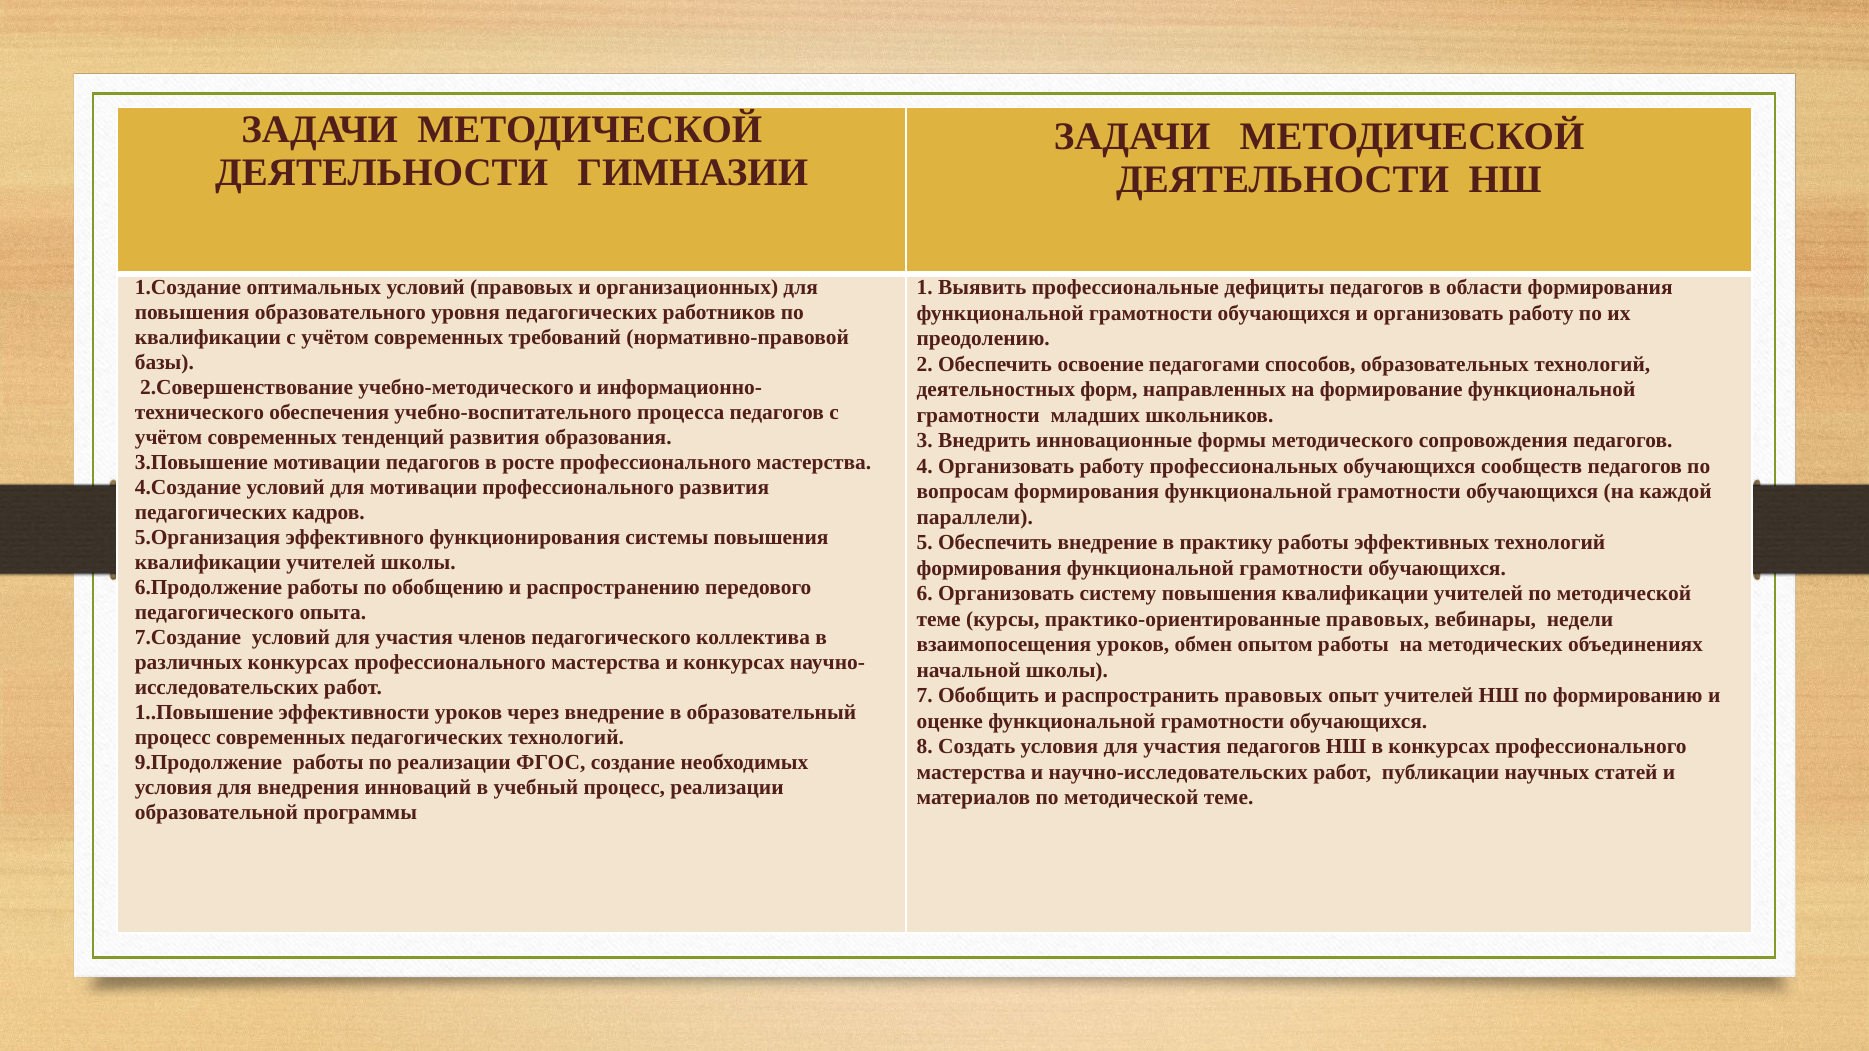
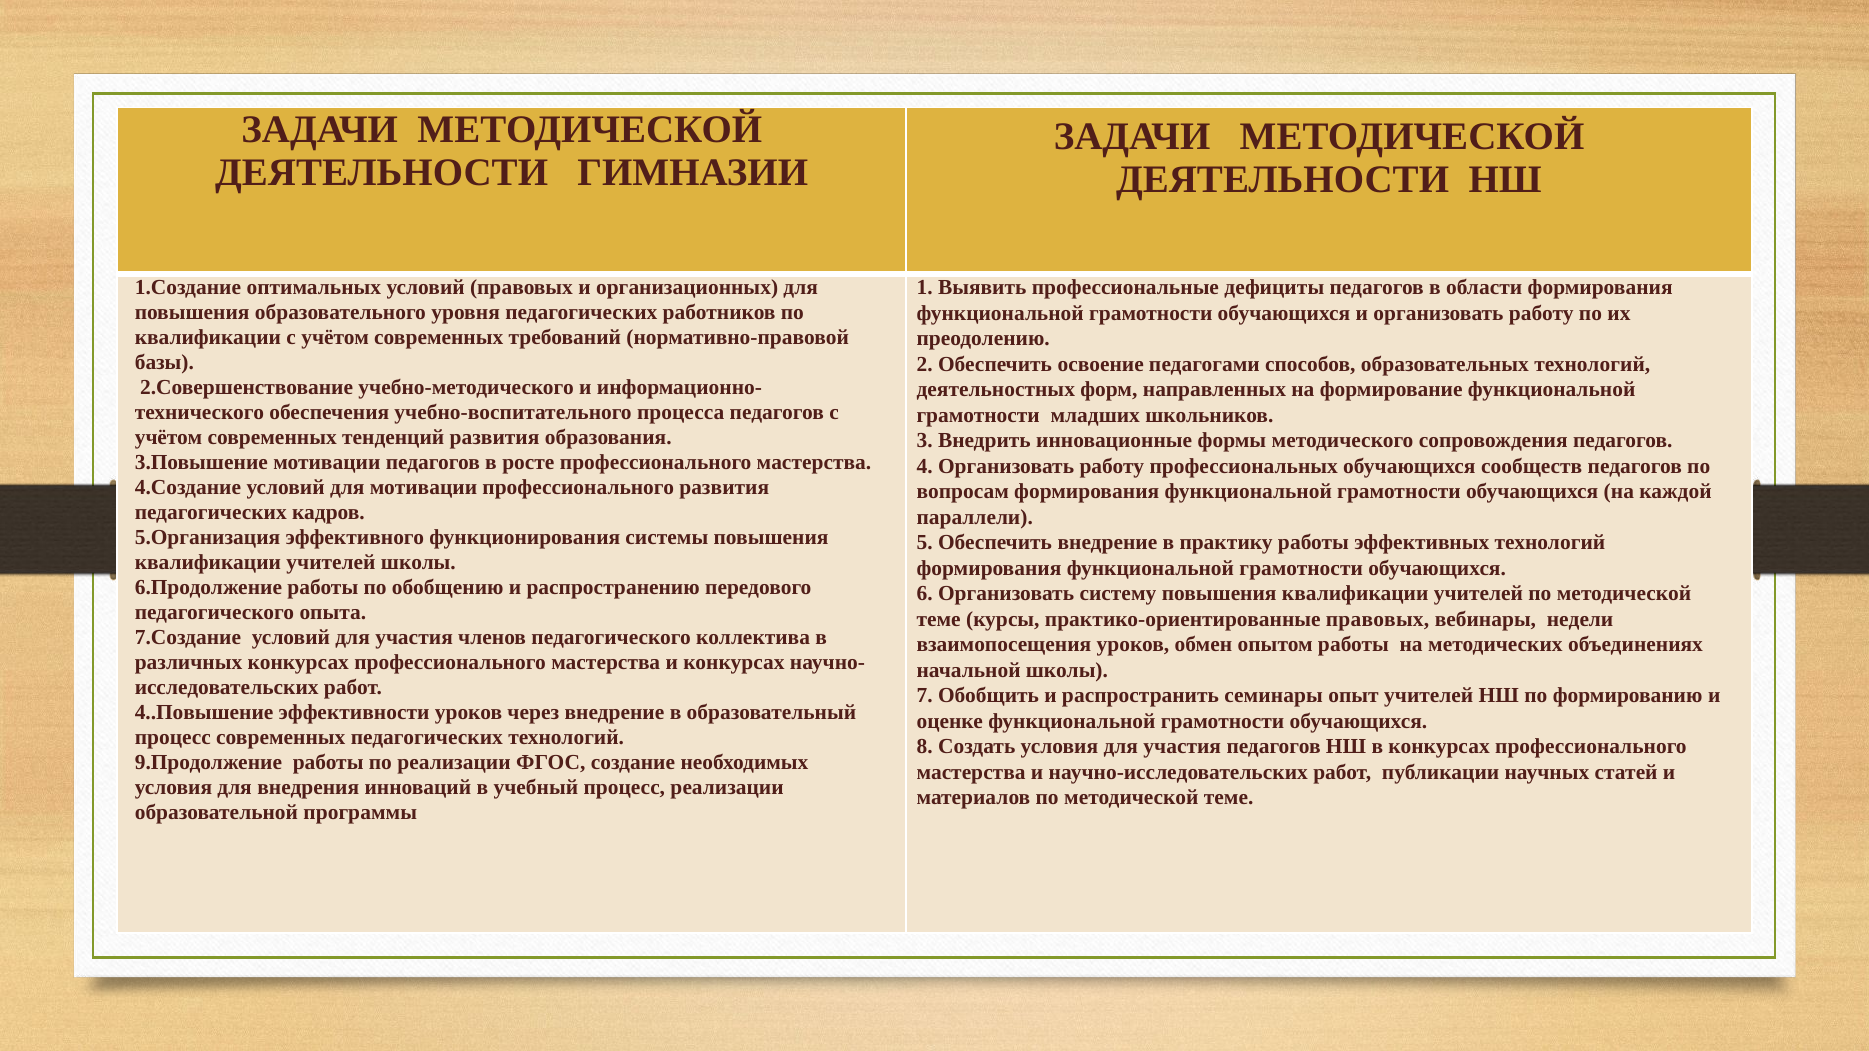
распространить правовых: правовых -> семинары
1..Повышение: 1..Повышение -> 4..Повышение
